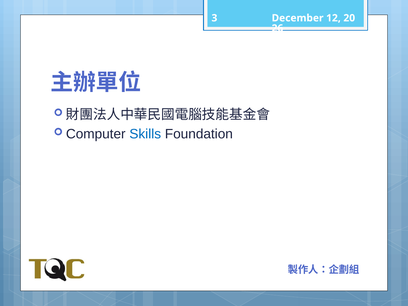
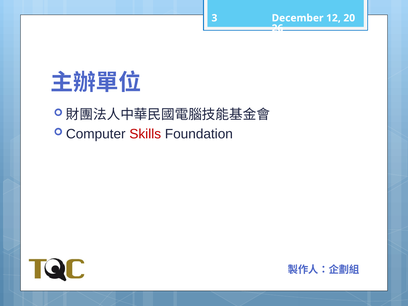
Skills colour: blue -> red
